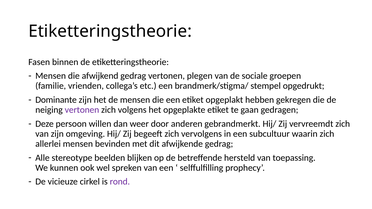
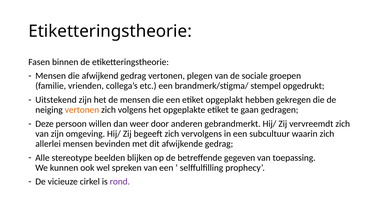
Dominante: Dominante -> Uitstekend
vertonen at (82, 110) colour: purple -> orange
hersteld: hersteld -> gegeven
